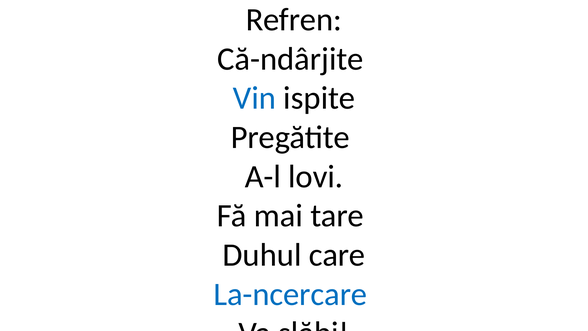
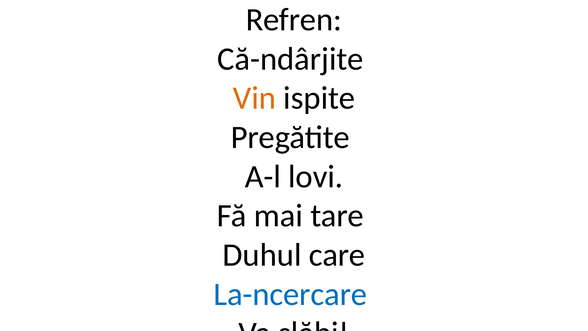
Vin colour: blue -> orange
